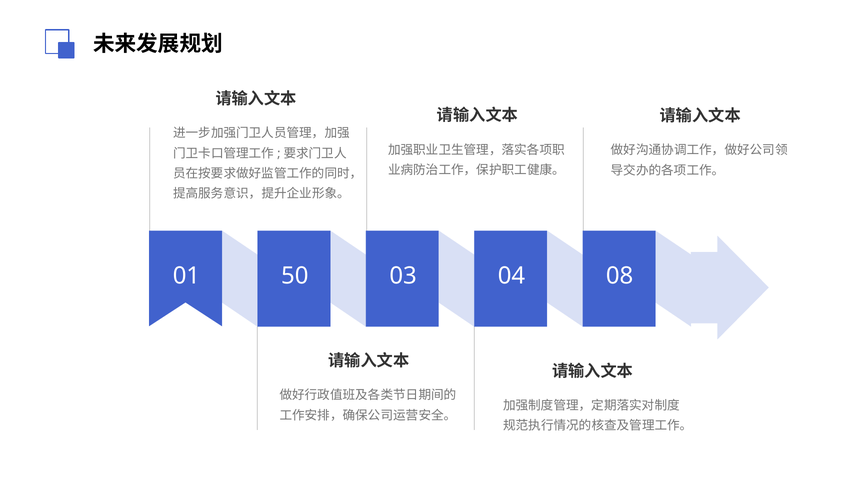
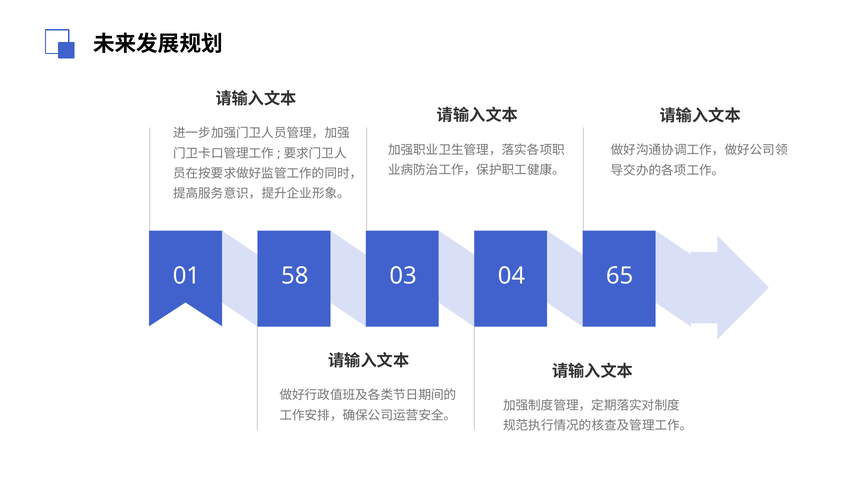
50: 50 -> 58
08: 08 -> 65
